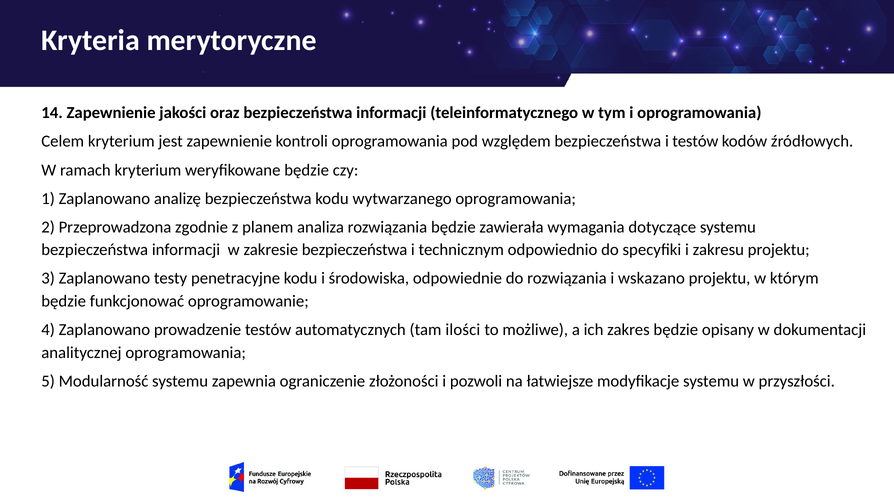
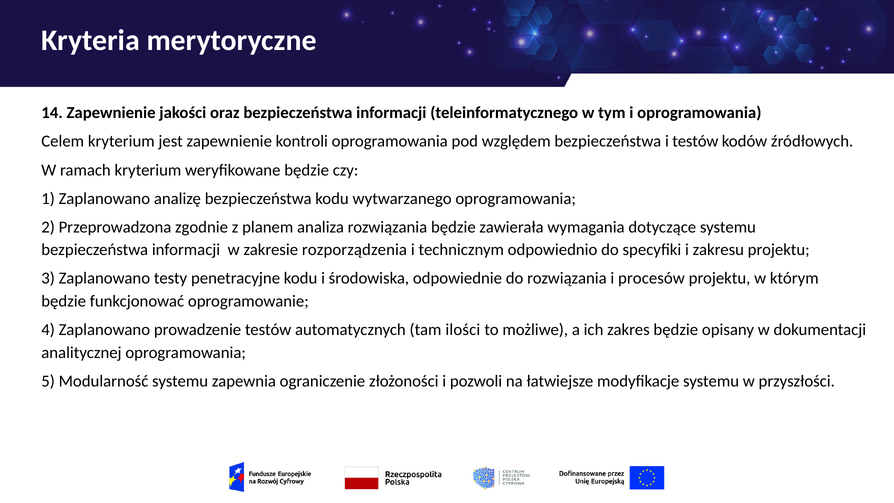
zakresie bezpieczeństwa: bezpieczeństwa -> rozporządzenia
wskazano: wskazano -> procesów
